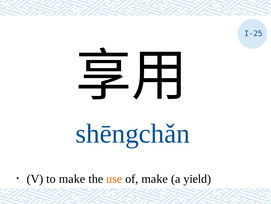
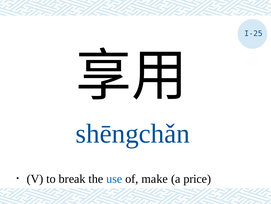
to make: make -> break
use colour: orange -> blue
yield: yield -> price
